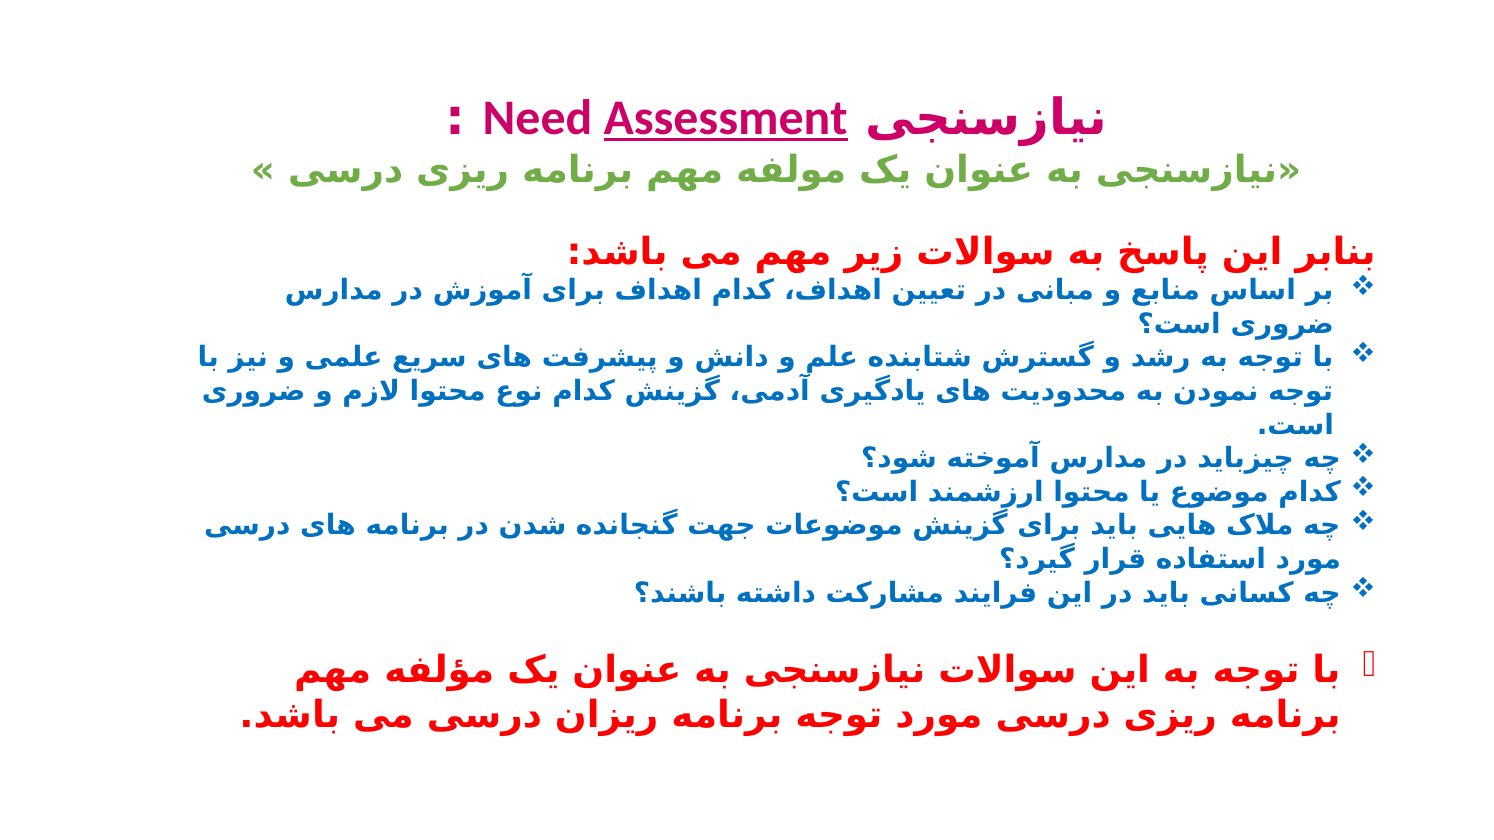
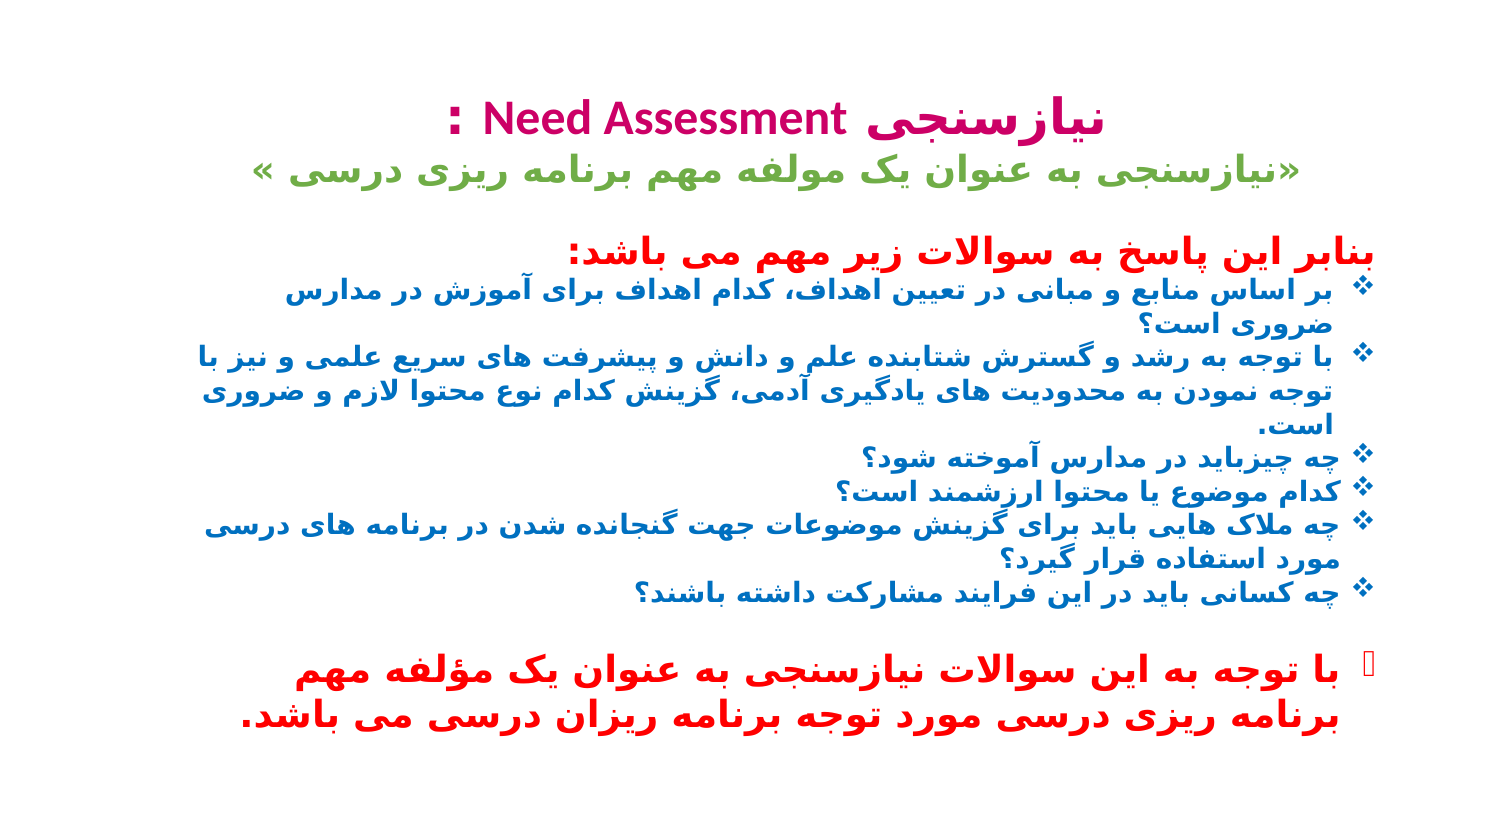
Assessment underline: present -> none
